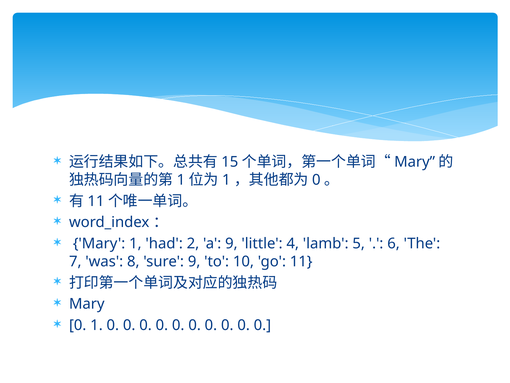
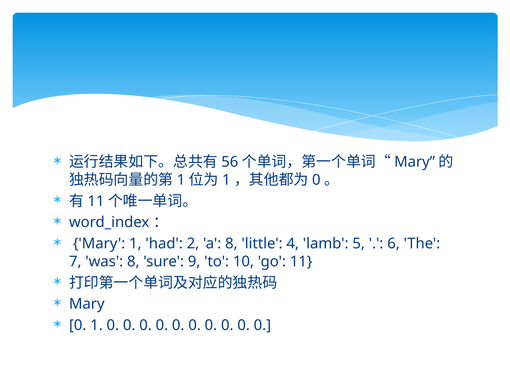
15: 15 -> 56
a 9: 9 -> 8
